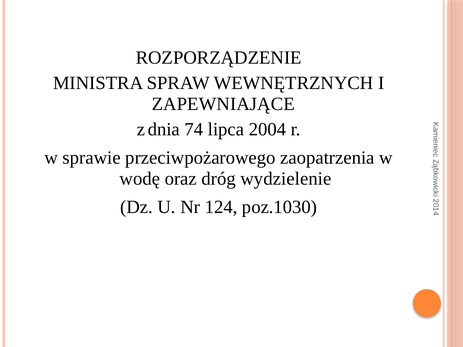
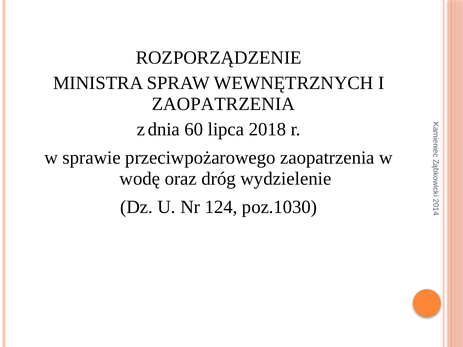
ZAPEWNIAJĄCE at (223, 104): ZAPEWNIAJĄCE -> ZAOPATRZENIA
74: 74 -> 60
2004: 2004 -> 2018
